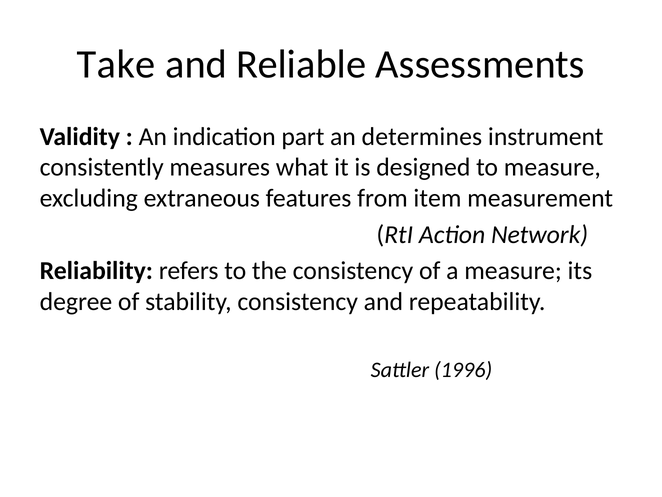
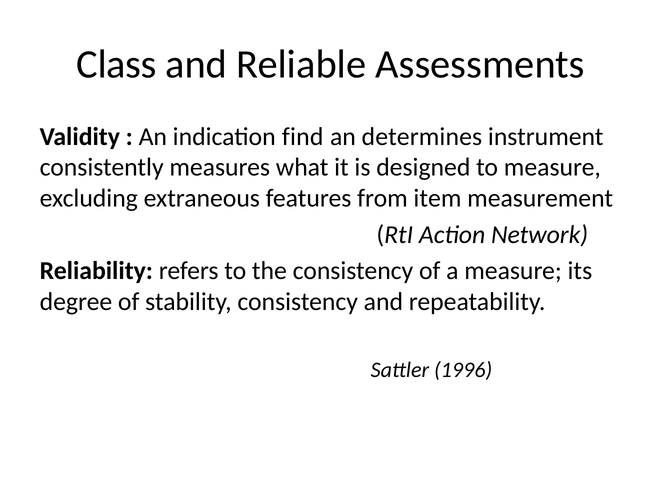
Take: Take -> Class
part: part -> find
